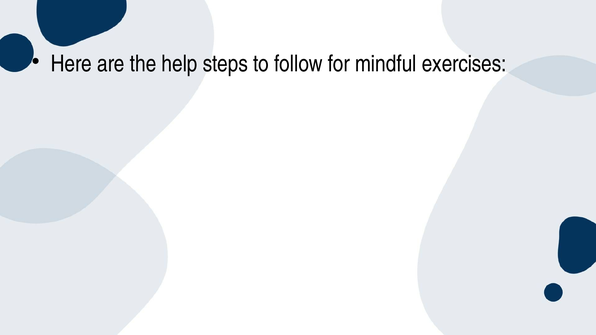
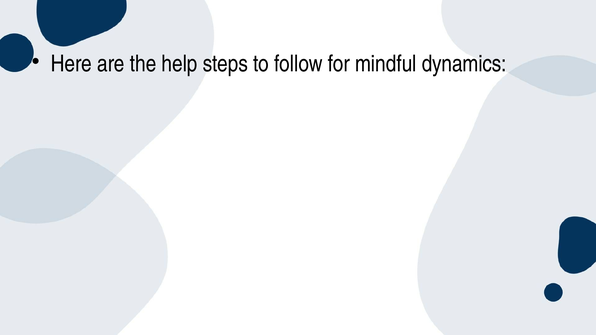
exercises: exercises -> dynamics
